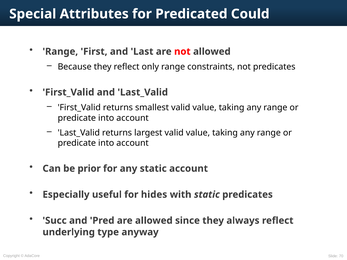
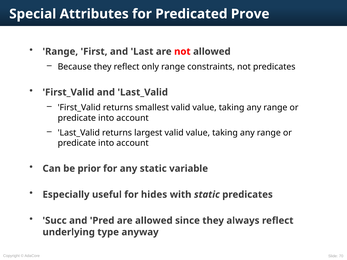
Could: Could -> Prove
static account: account -> variable
